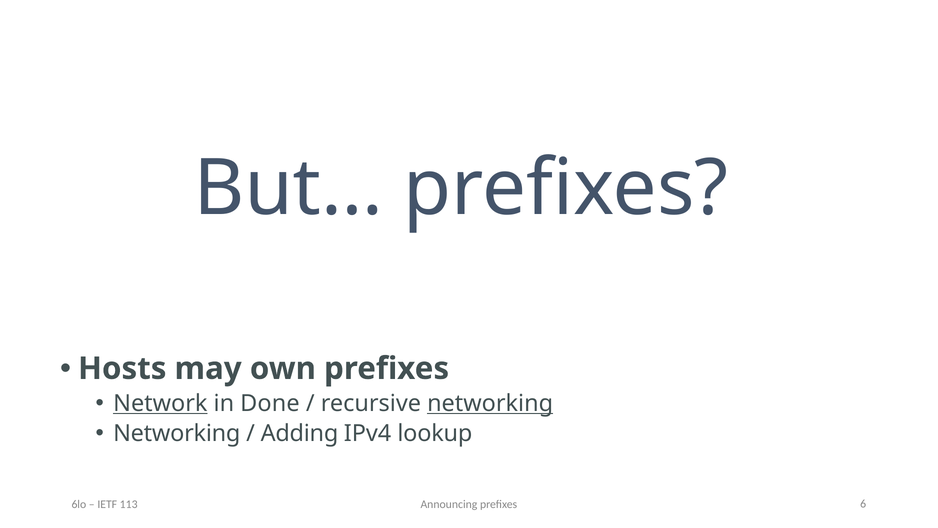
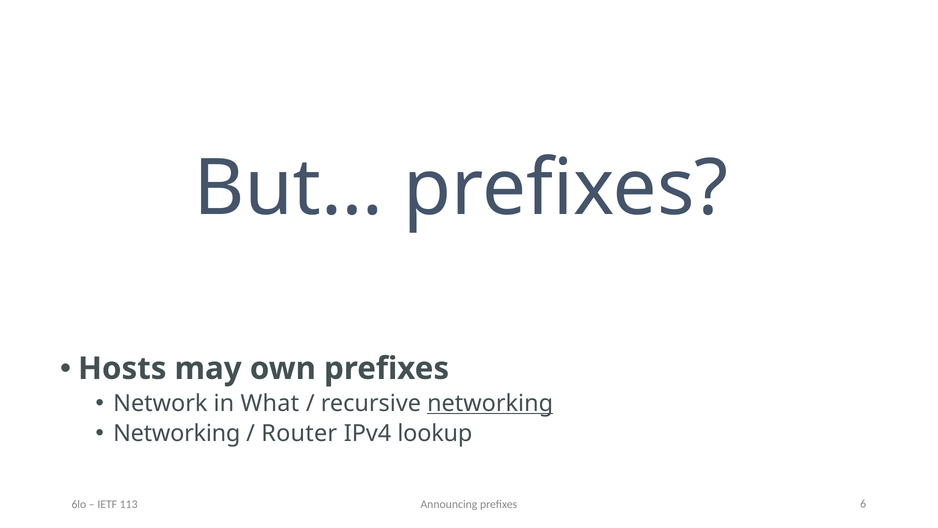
Network underline: present -> none
Done: Done -> What
Adding: Adding -> Router
